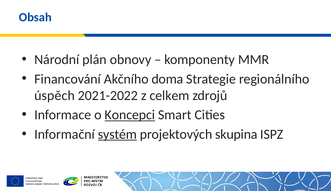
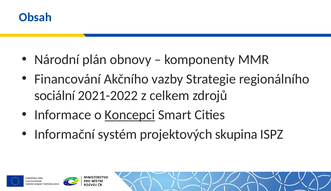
doma: doma -> vazby
úspěch: úspěch -> sociální
systém underline: present -> none
